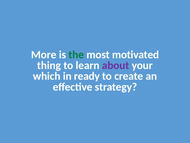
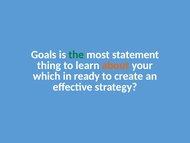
More: More -> Goals
motivated: motivated -> statement
about colour: purple -> orange
